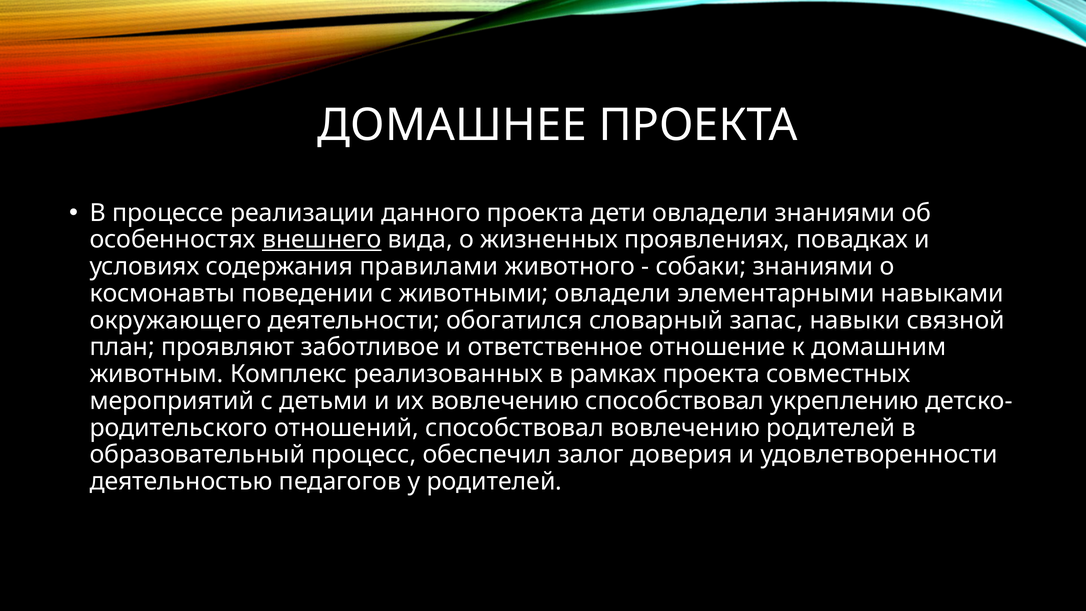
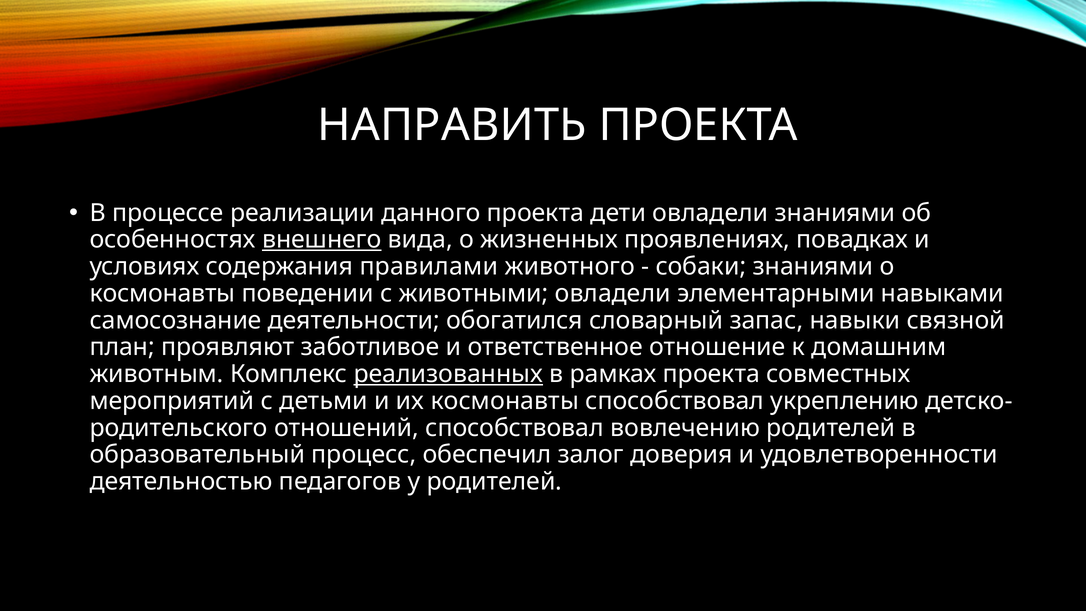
ДОМАШНЕЕ: ДОМАШНЕЕ -> НАПРАВИТЬ
окружающего: окружающего -> самосознание
реализованных underline: none -> present
их вовлечению: вовлечению -> космонавты
